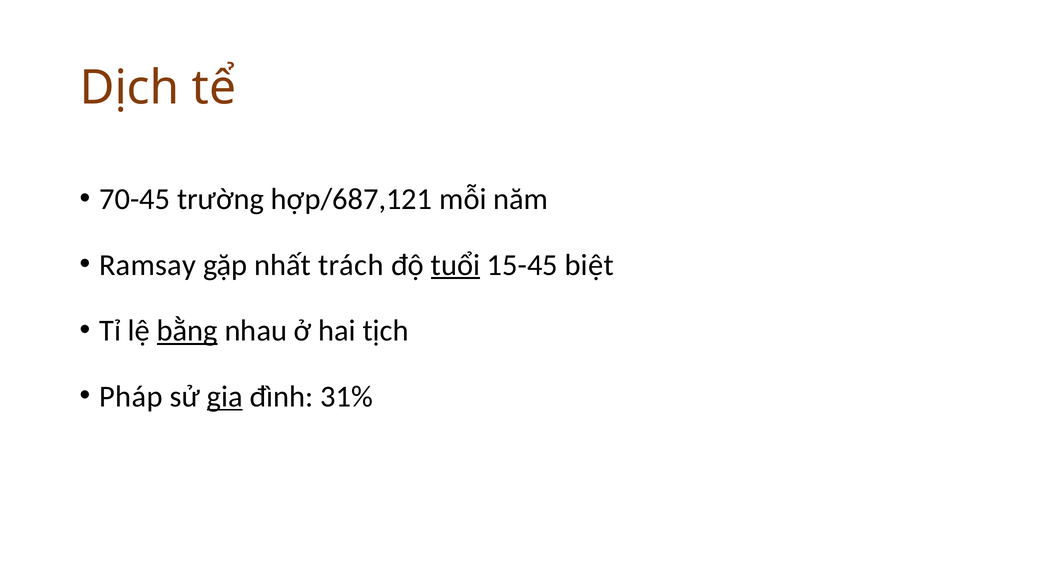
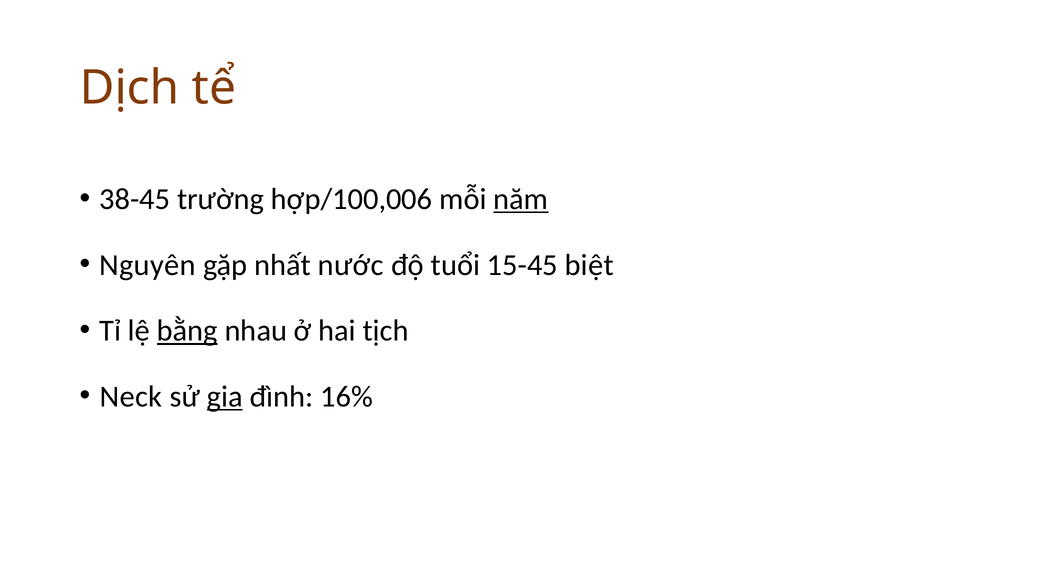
70-45: 70-45 -> 38-45
hợp/687,121: hợp/687,121 -> hợp/100,006
năm underline: none -> present
Ramsay: Ramsay -> Nguyên
trách: trách -> nước
tuổi underline: present -> none
Pháp: Pháp -> Neck
31%: 31% -> 16%
